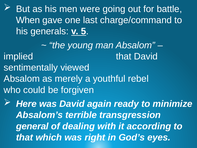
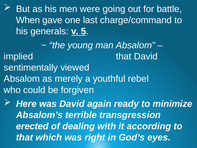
general: general -> erected
